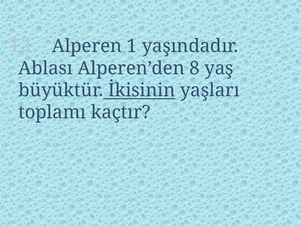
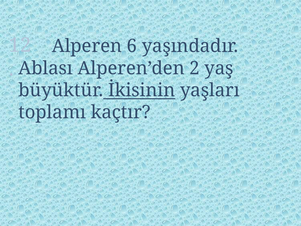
1: 1 -> 6
8: 8 -> 2
